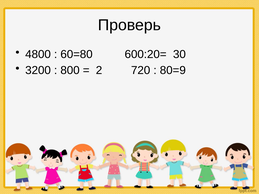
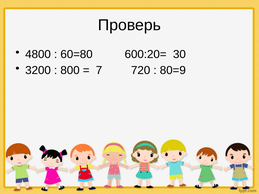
2: 2 -> 7
